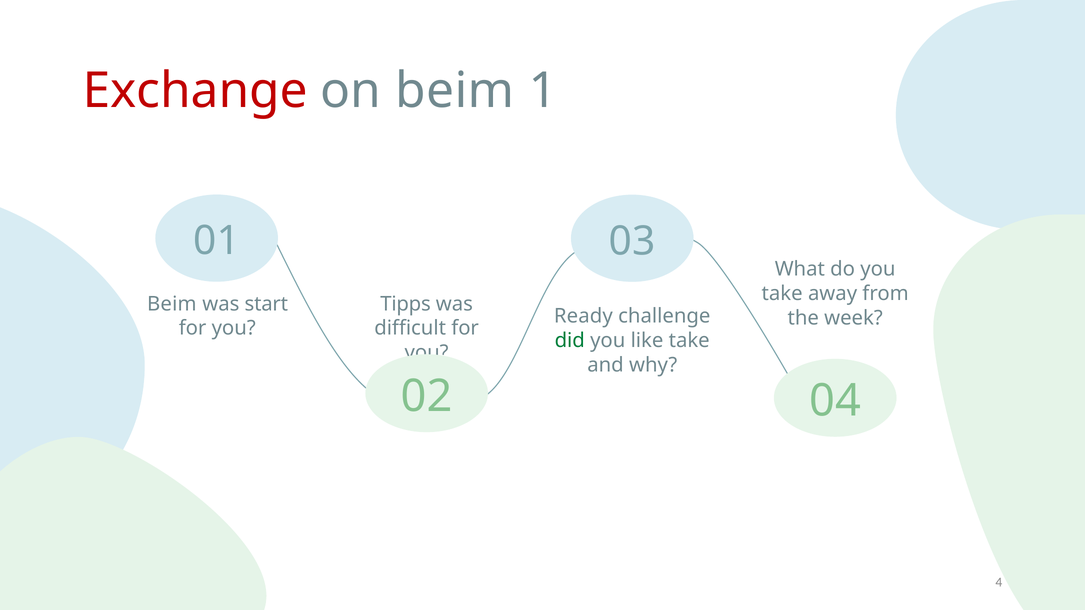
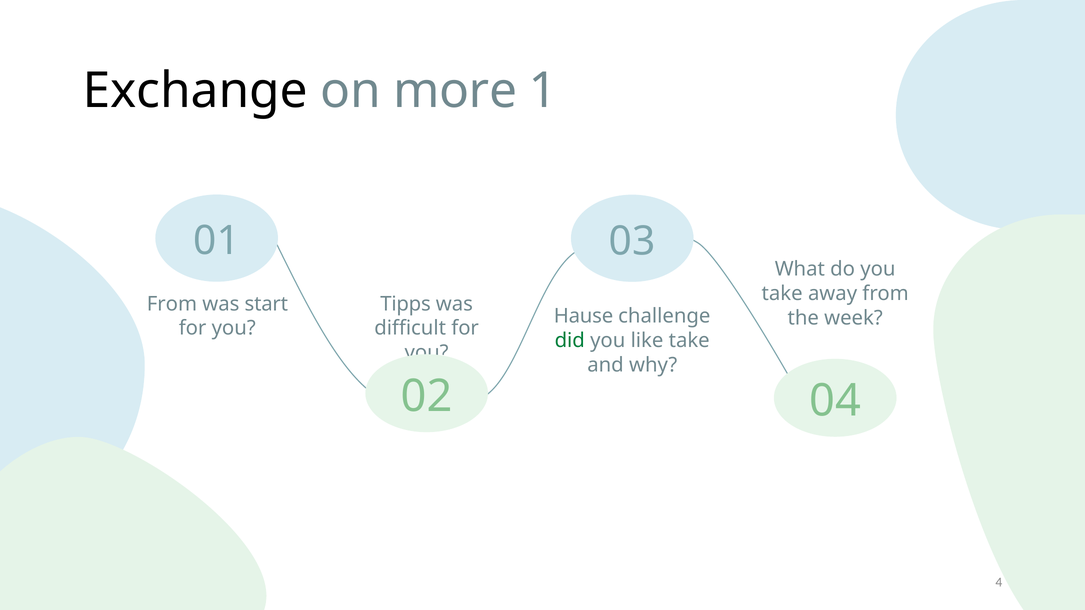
Exchange colour: red -> black
on beim: beim -> more
Beim at (172, 304): Beim -> From
Ready: Ready -> Hause
